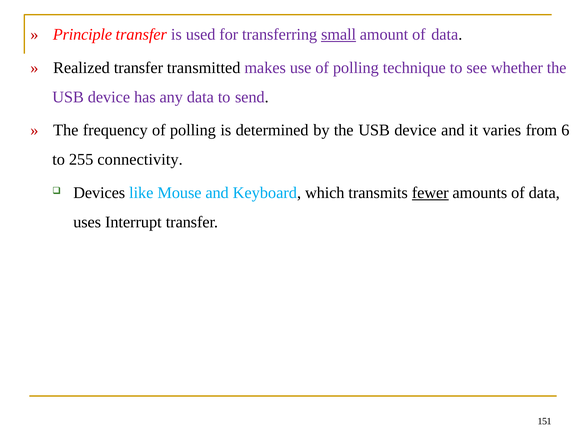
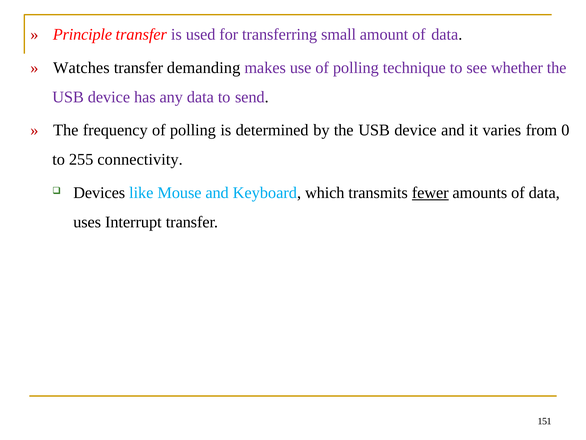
small underline: present -> none
Realized: Realized -> Watches
transmitted: transmitted -> demanding
6: 6 -> 0
